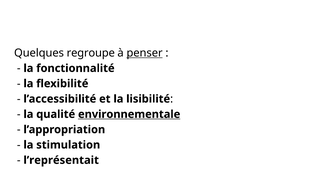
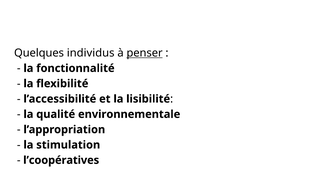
regroupe: regroupe -> individus
environnementale underline: present -> none
l’représentait: l’représentait -> l’coopératives
